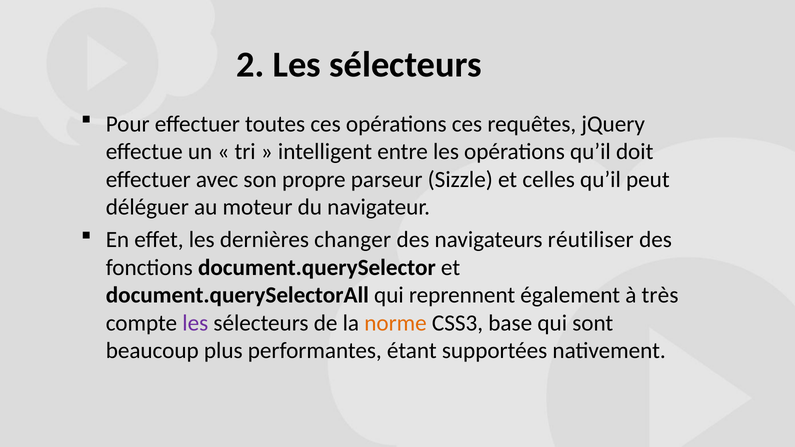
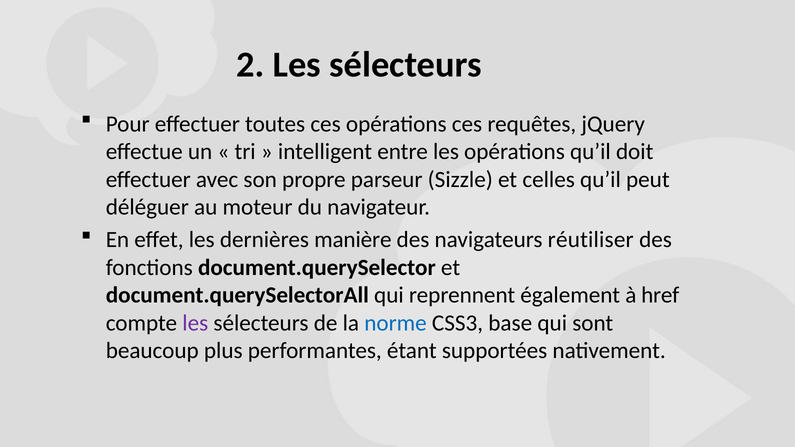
changer: changer -> manière
très: très -> href
norme colour: orange -> blue
